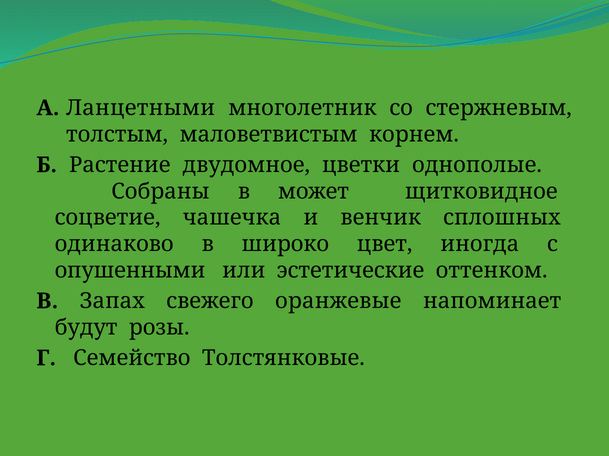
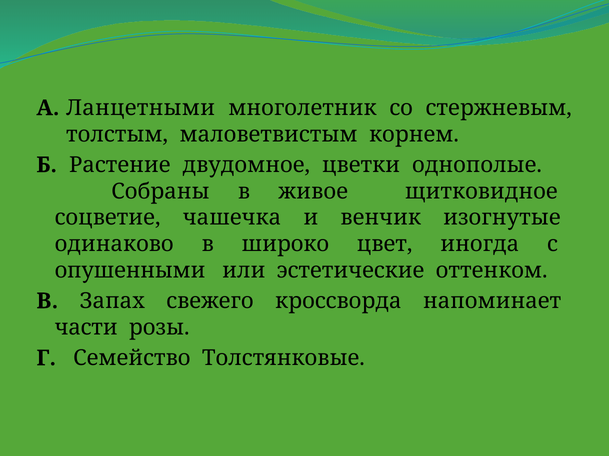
может: может -> живое
сплошных: сплошных -> изогнутые
оранжевые: оранжевые -> кроссворда
будут: будут -> части
